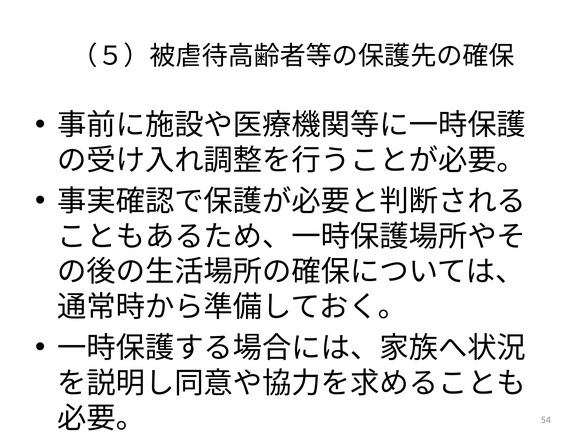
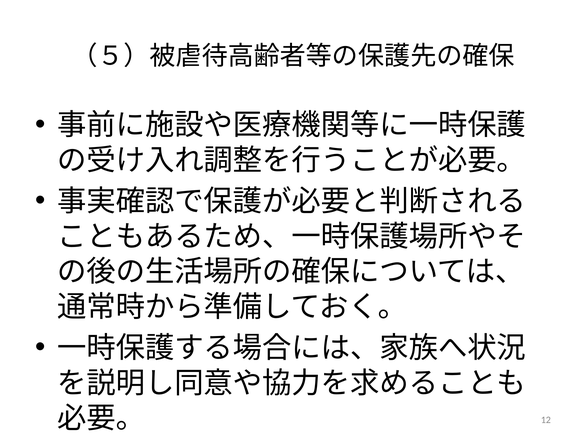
54: 54 -> 12
